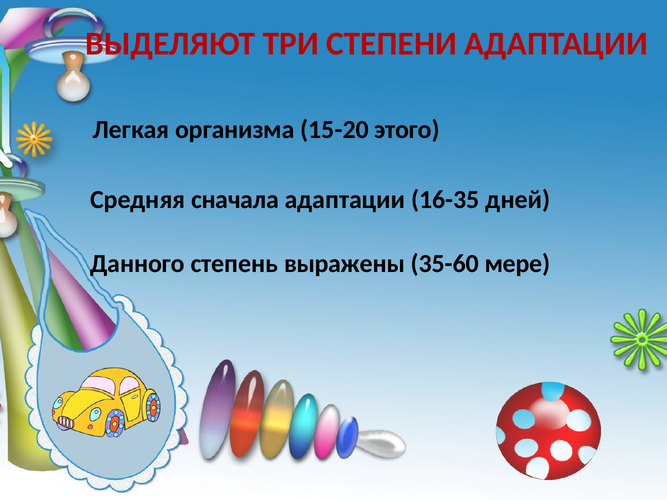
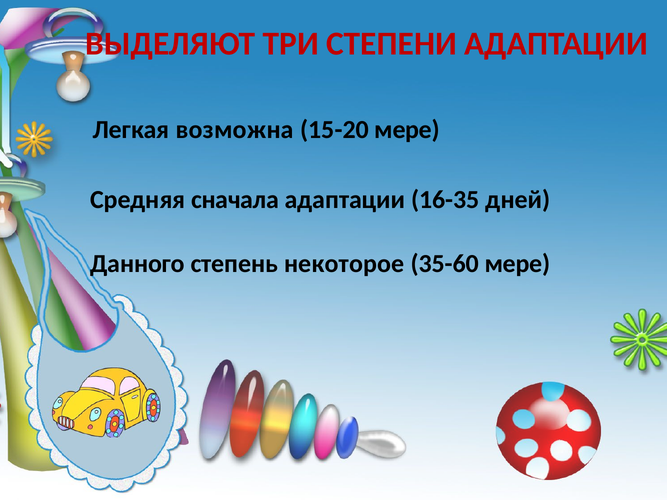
организма: организма -> возможна
15-20 этого: этого -> мере
выражены: выражены -> некоторое
